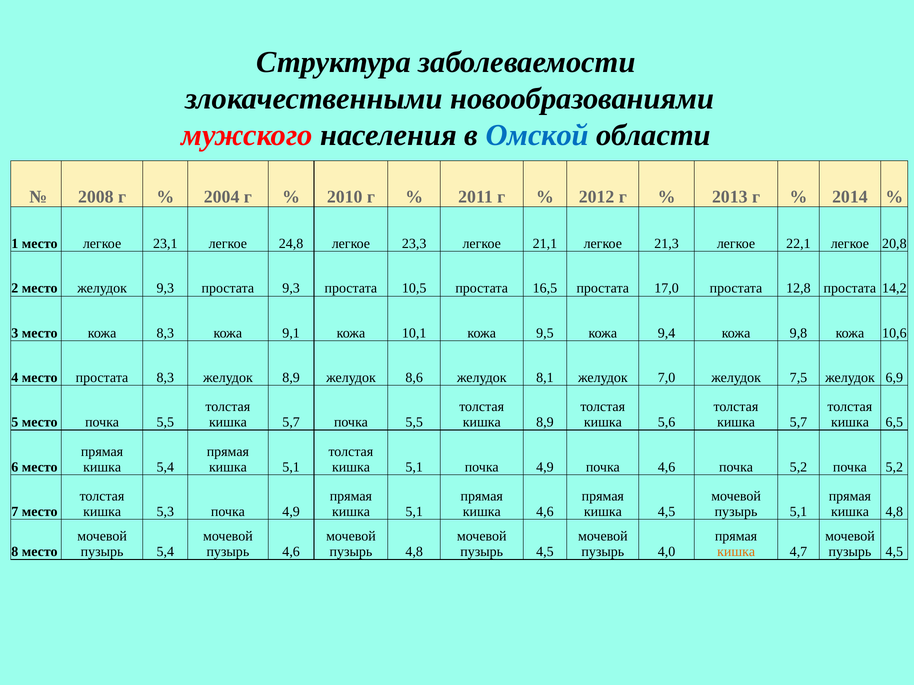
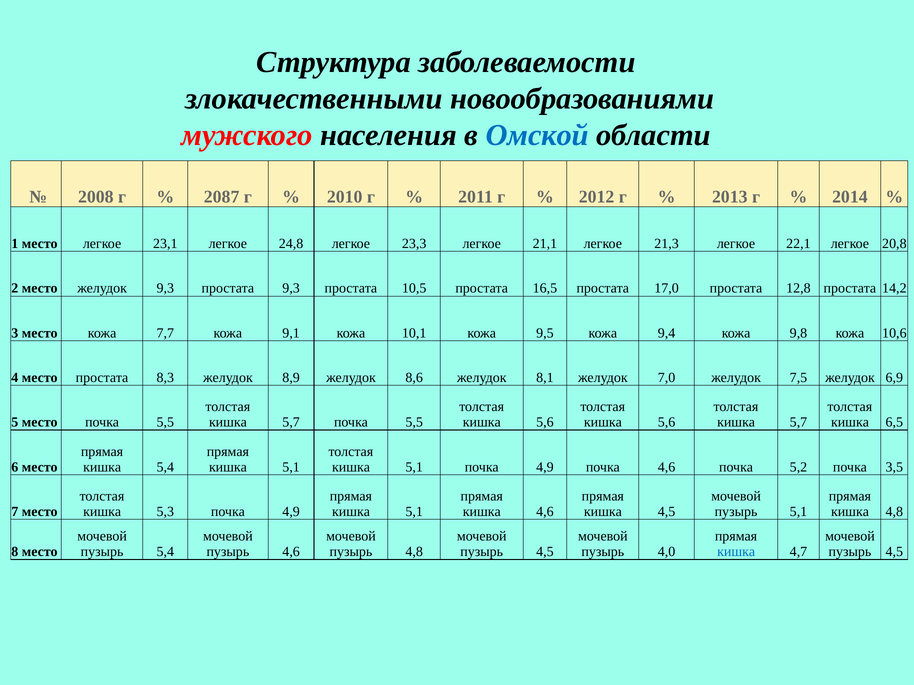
2004: 2004 -> 2087
кожа 8,3: 8,3 -> 7,7
8,9 at (545, 423): 8,9 -> 5,6
5,2 почка 5,2: 5,2 -> 3,5
кишка at (736, 552) colour: orange -> blue
